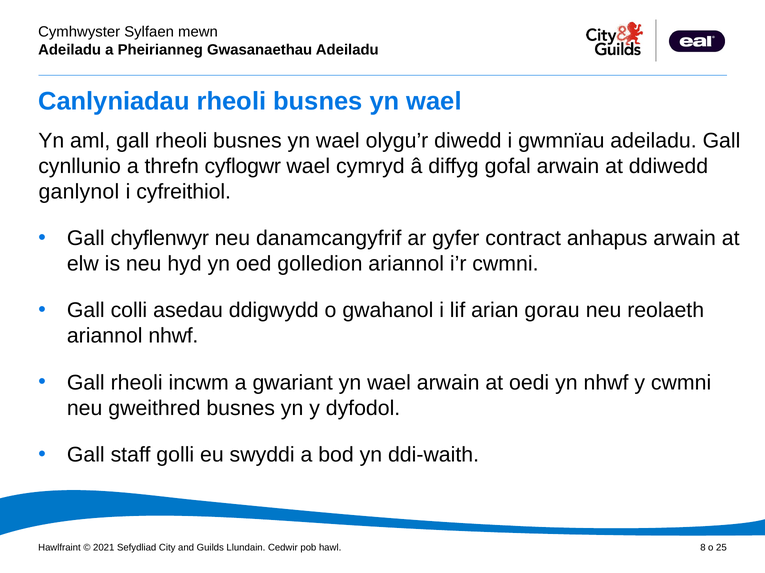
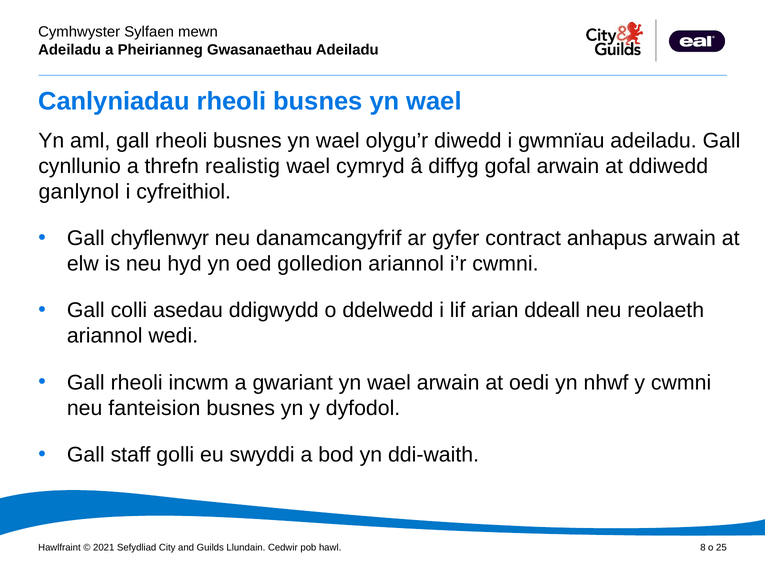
cyflogwr: cyflogwr -> realistig
gwahanol: gwahanol -> ddelwedd
gorau: gorau -> ddeall
ariannol nhwf: nhwf -> wedi
gweithred: gweithred -> fanteision
